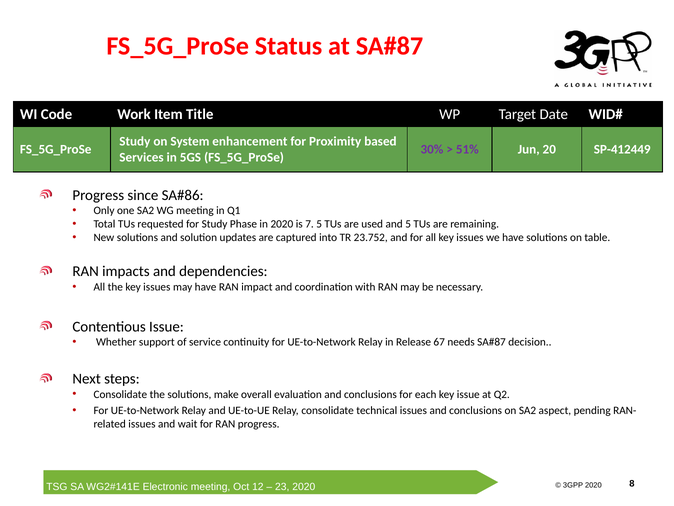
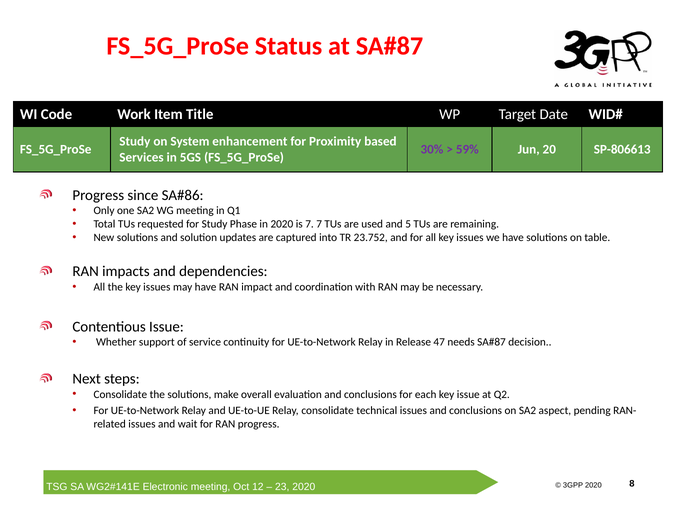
51%: 51% -> 59%
SP-412449: SP-412449 -> SP-806613
7 5: 5 -> 7
67: 67 -> 47
